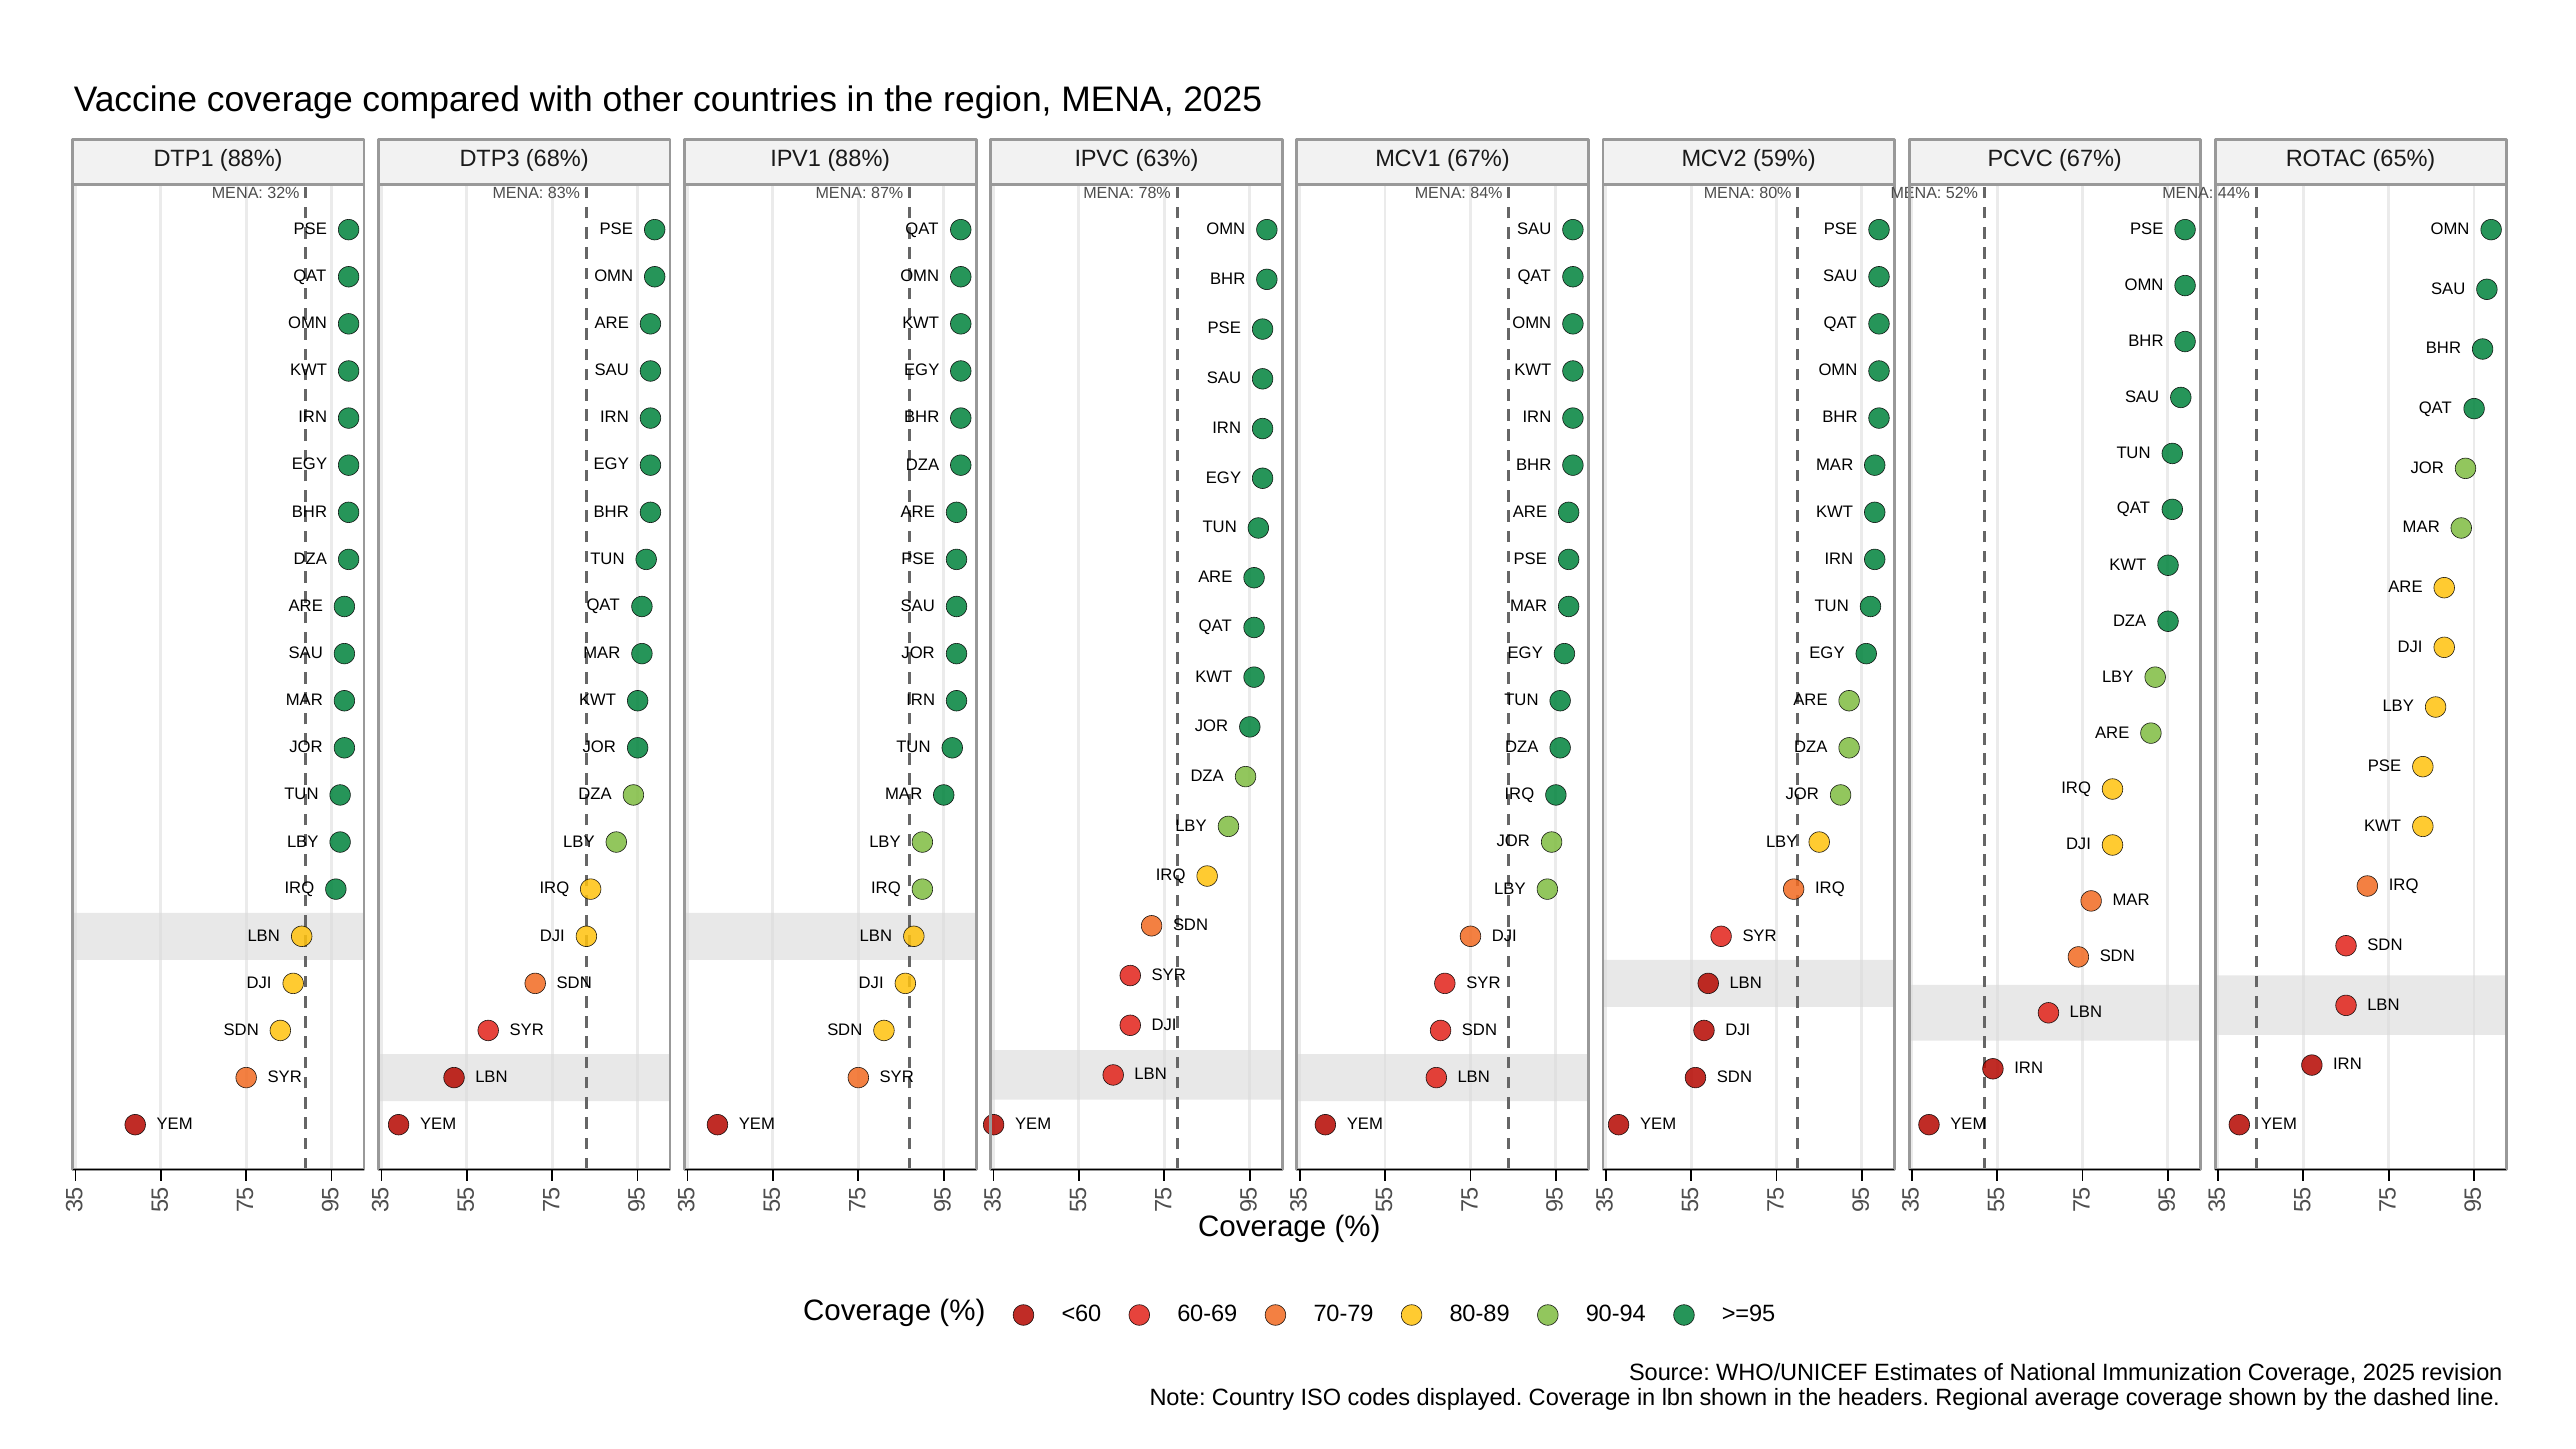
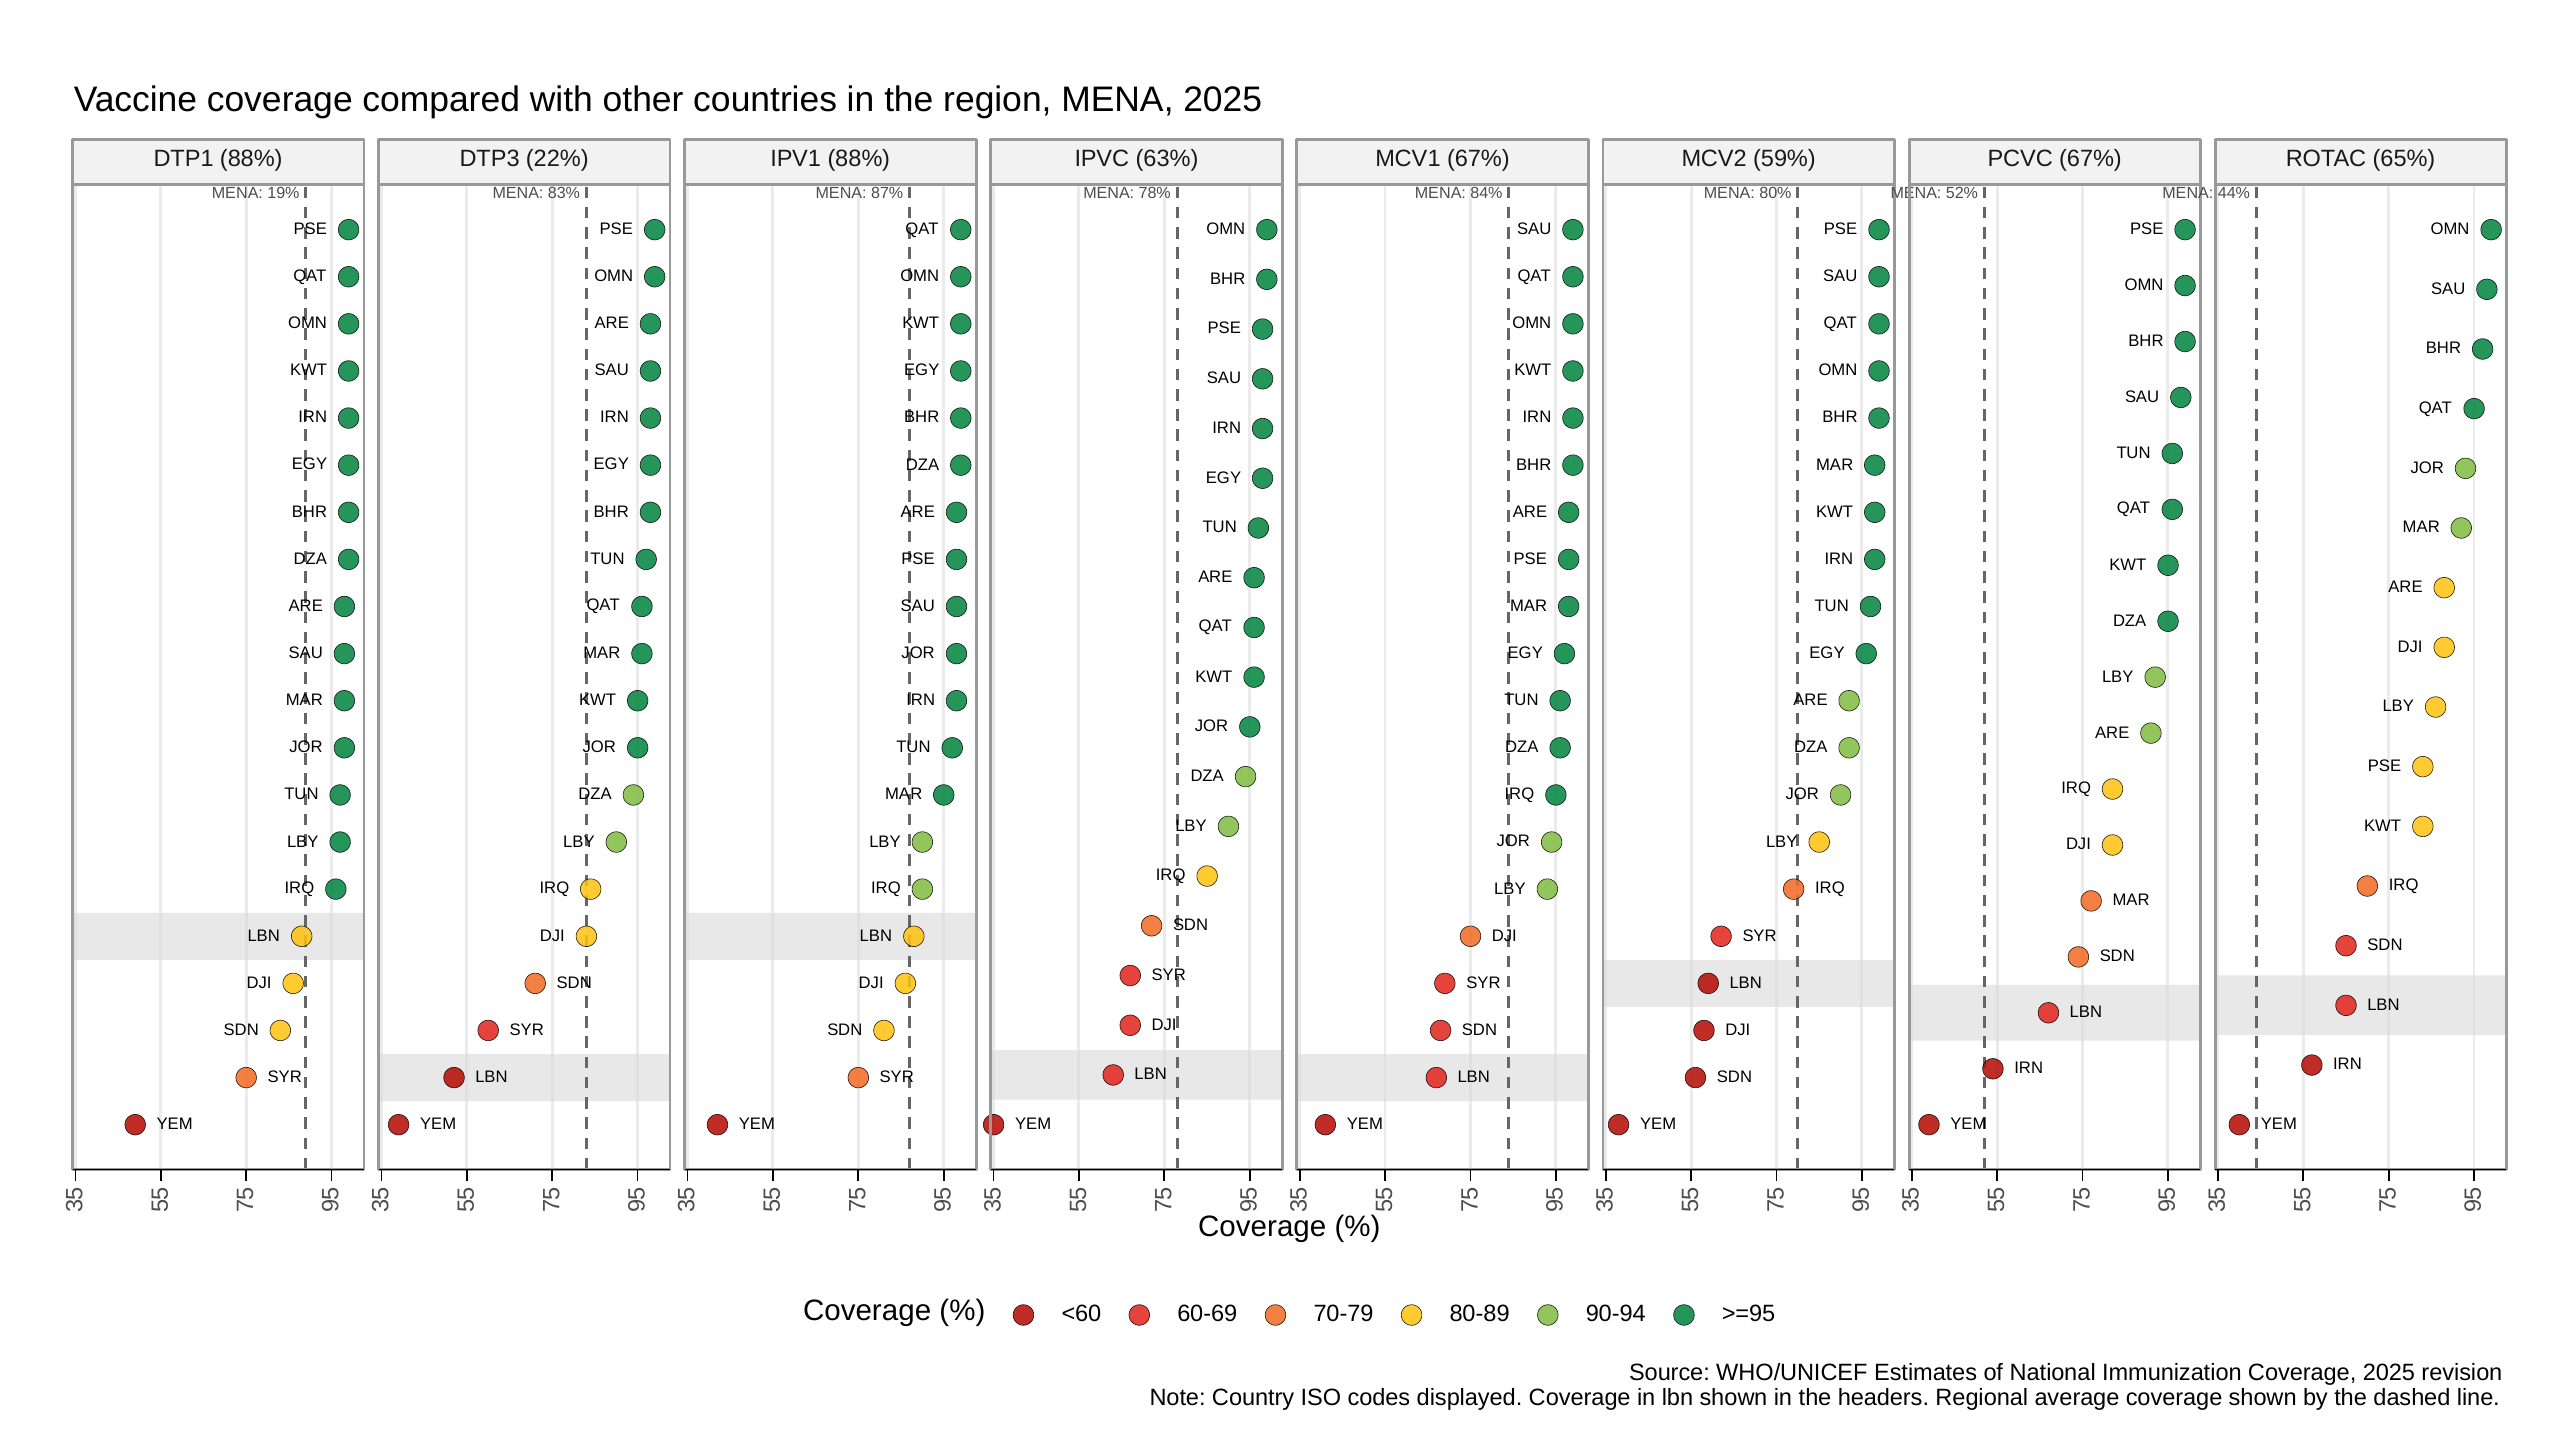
68%: 68% -> 22%
32%: 32% -> 19%
